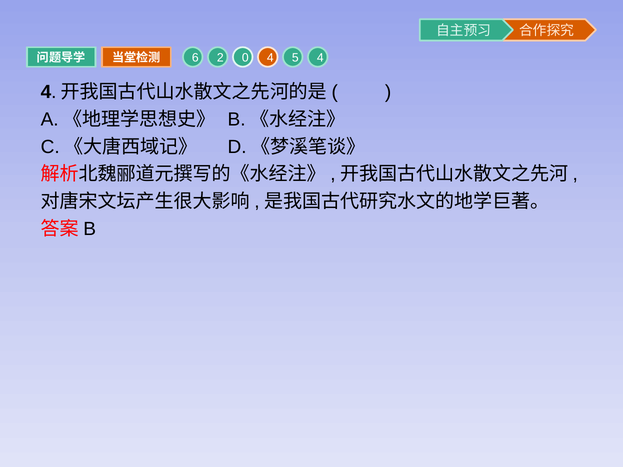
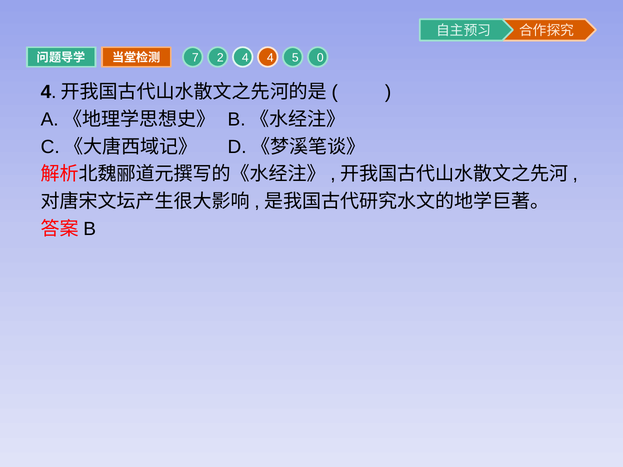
6: 6 -> 7
2 0: 0 -> 4
5 4: 4 -> 0
